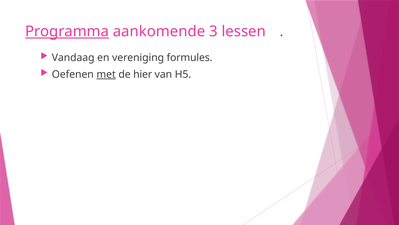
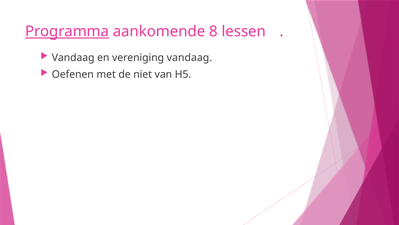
3: 3 -> 8
vereniging formules: formules -> vandaag
met underline: present -> none
hier: hier -> niet
